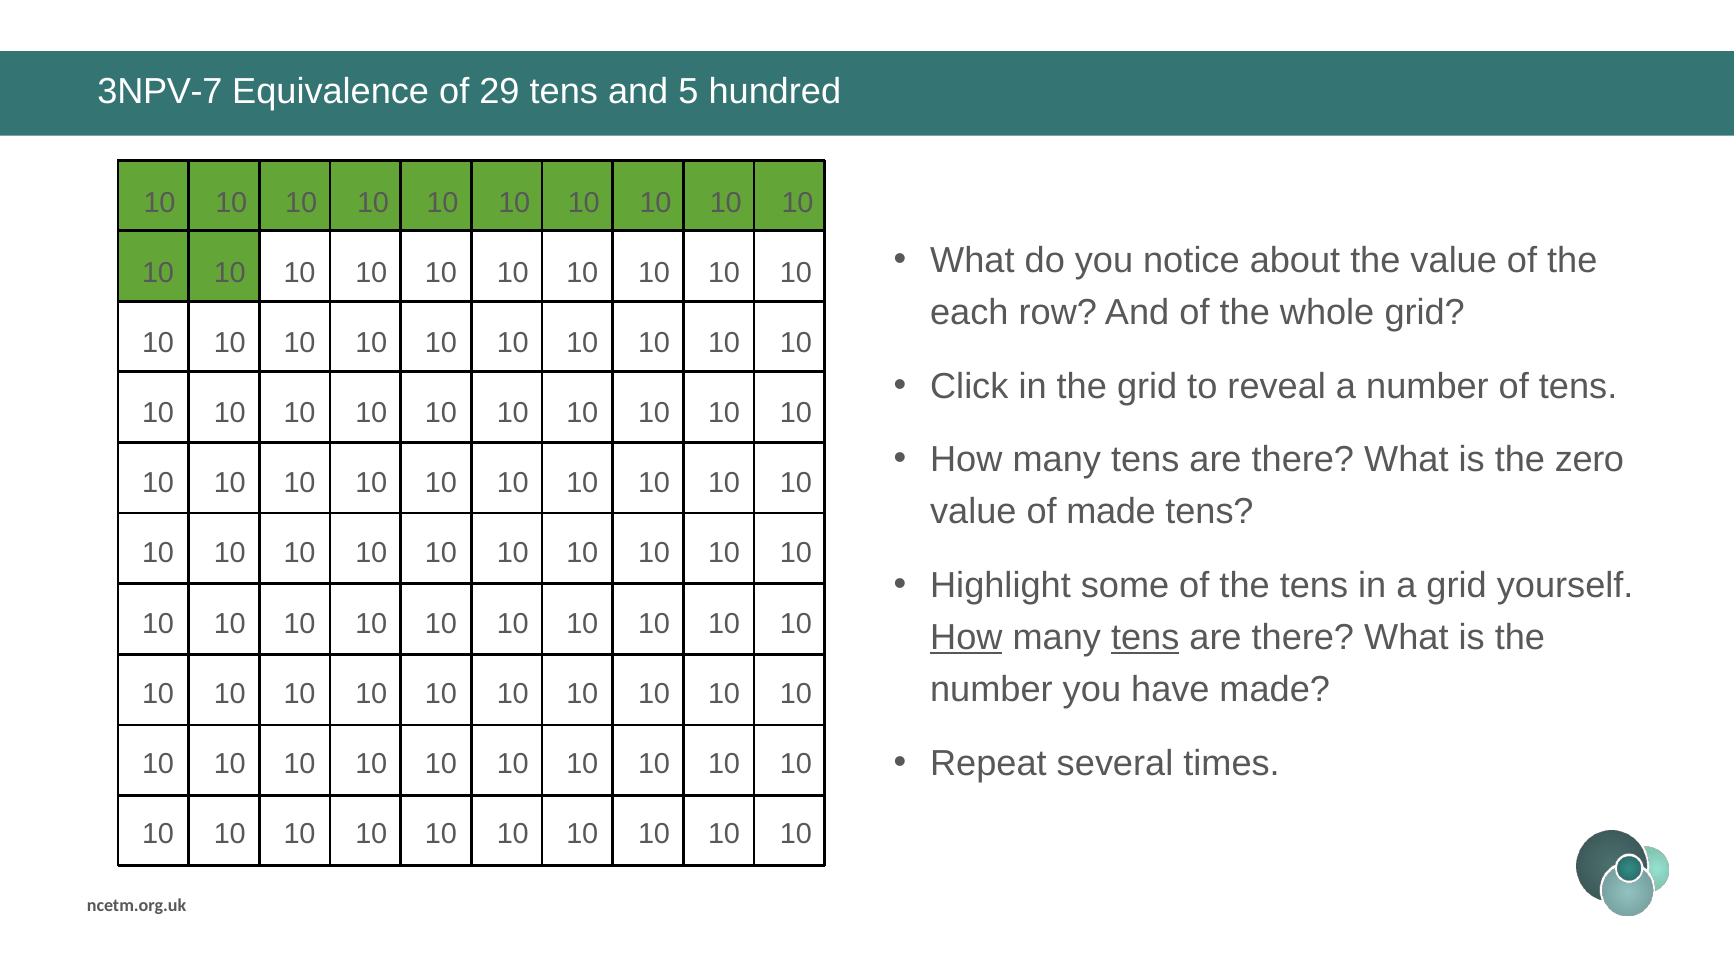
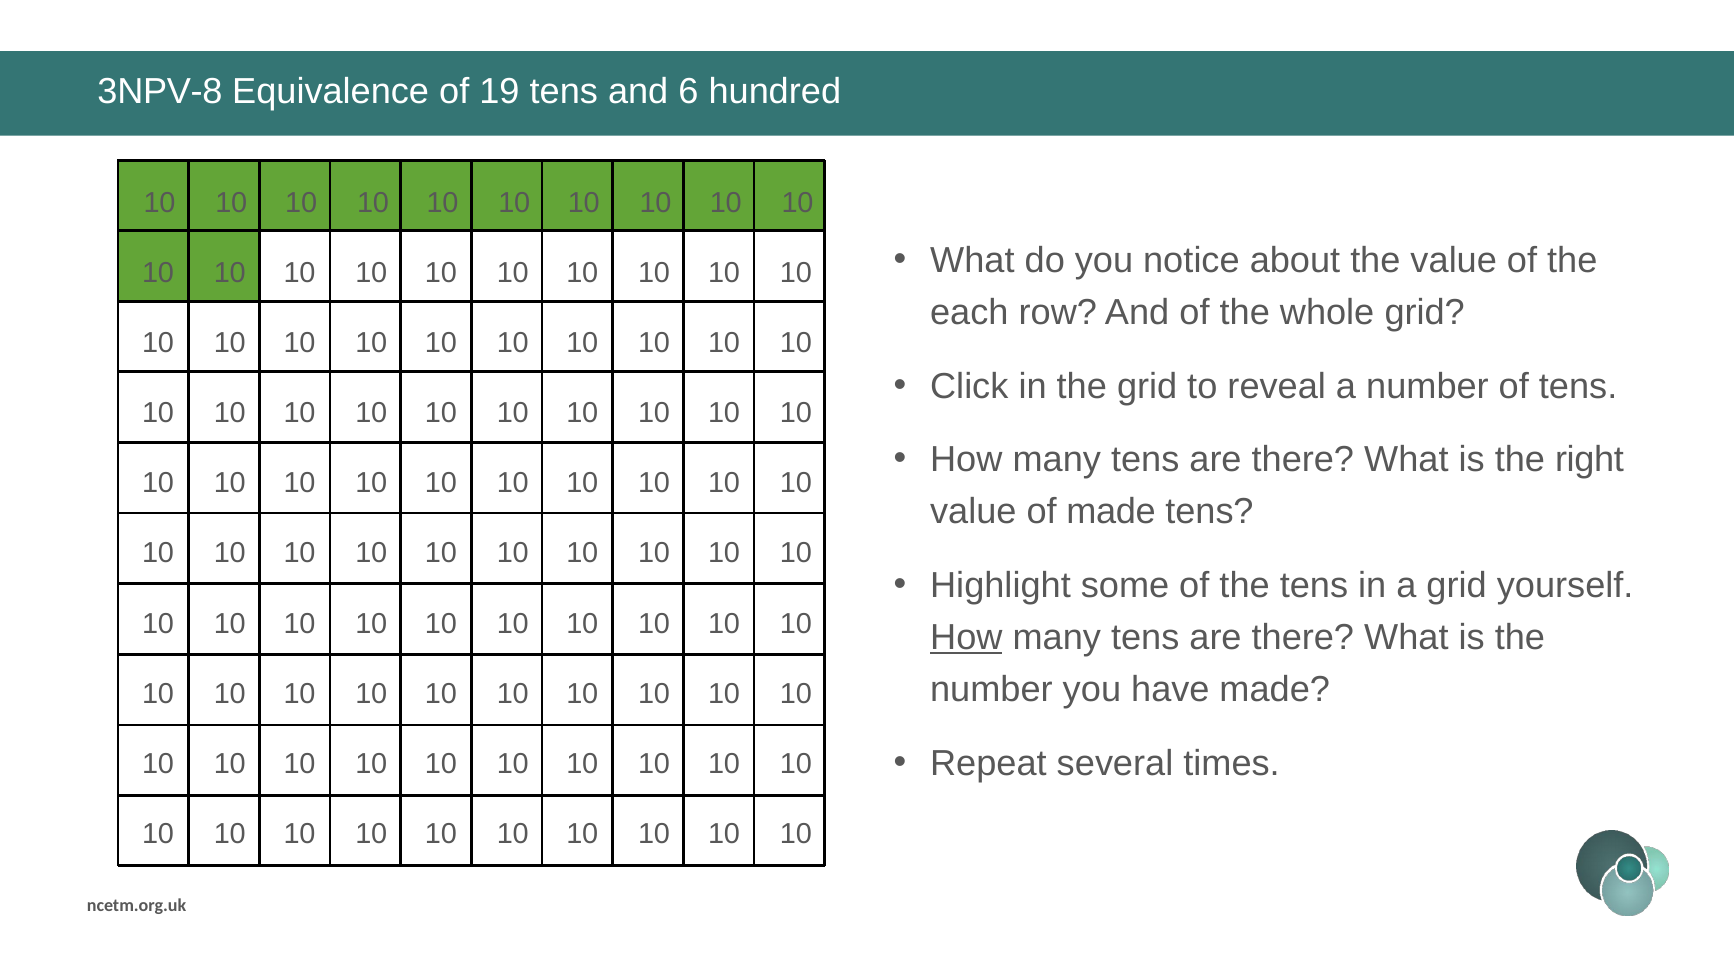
3NPV-7: 3NPV-7 -> 3NPV-8
29: 29 -> 19
5: 5 -> 6
zero: zero -> right
tens at (1145, 638) underline: present -> none
